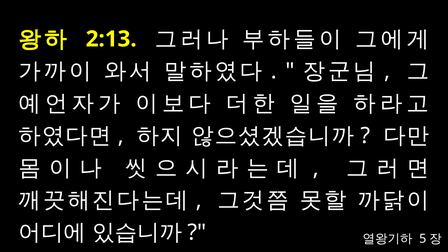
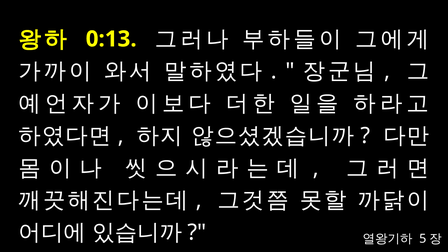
2:13: 2:13 -> 0:13
